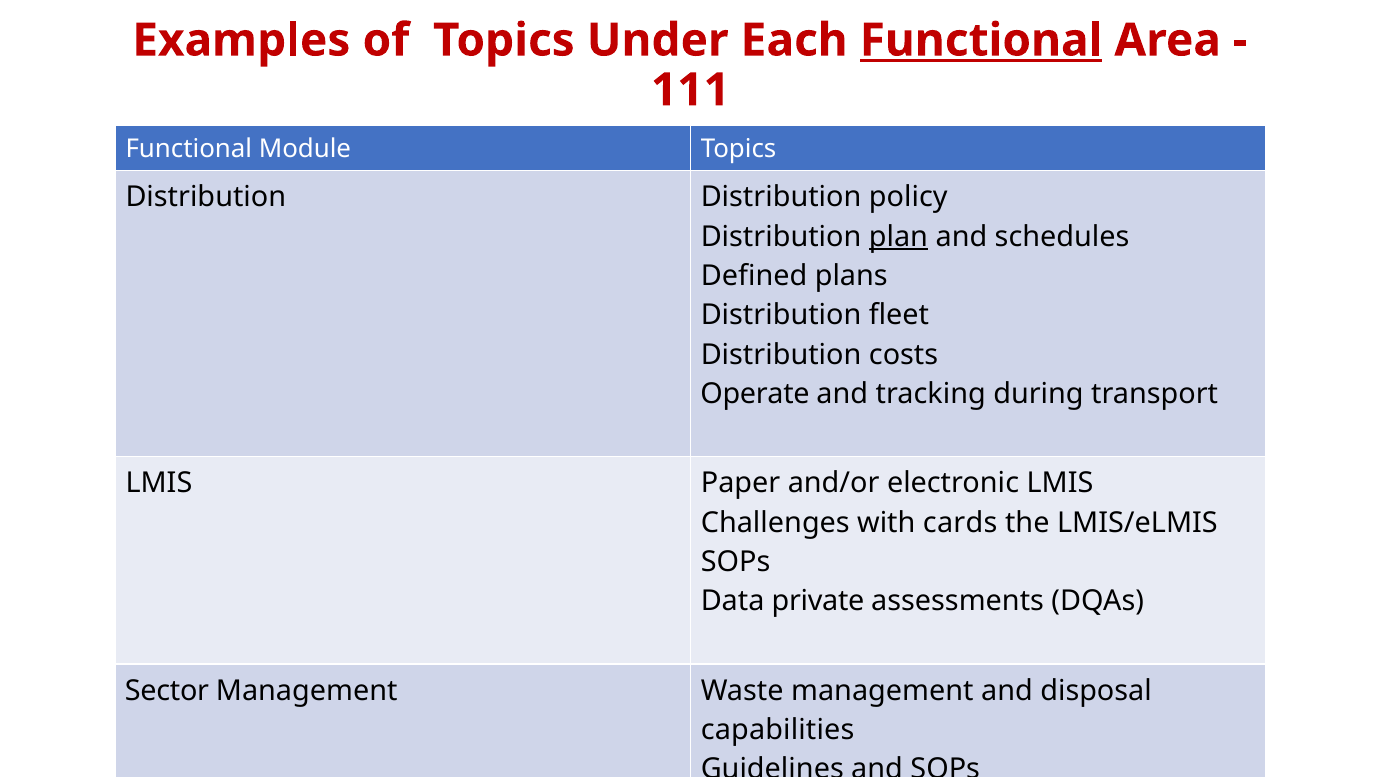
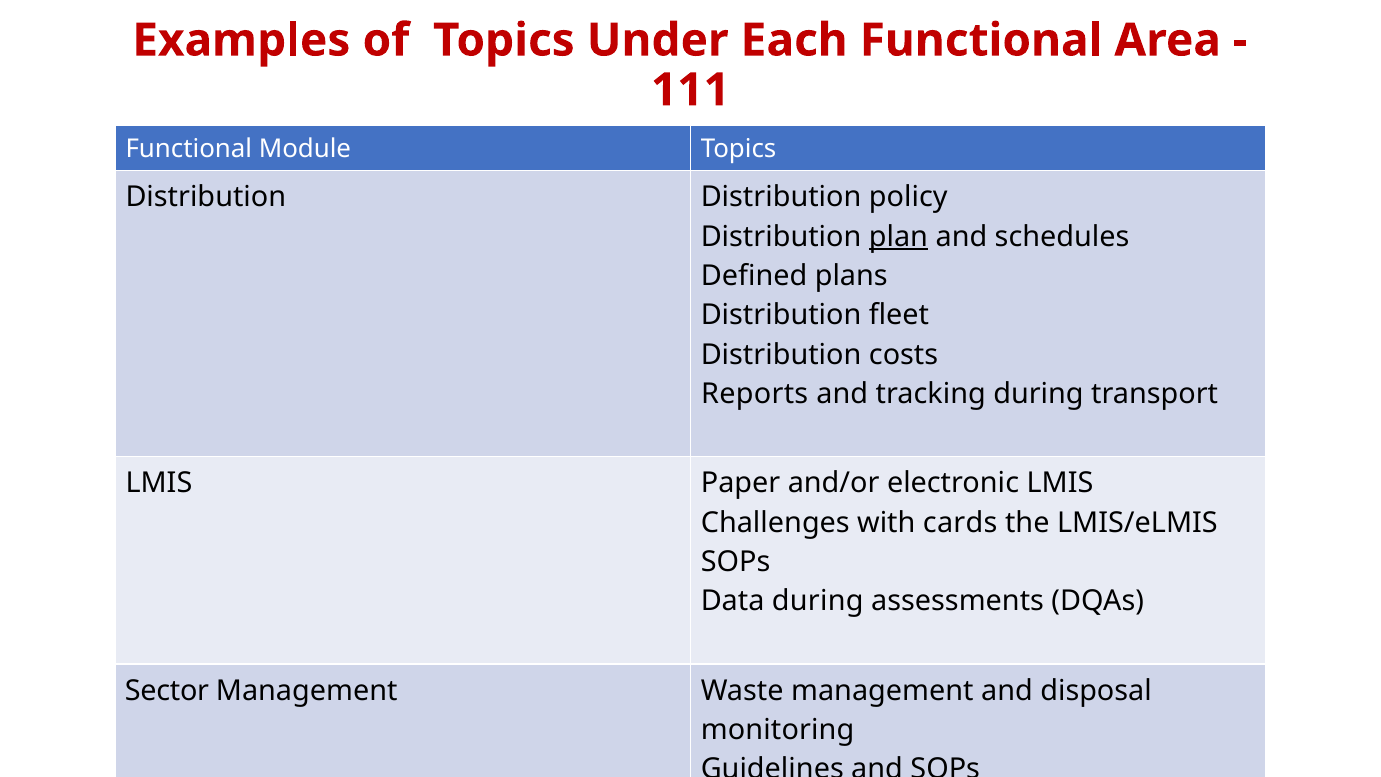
Functional at (981, 40) underline: present -> none
Operate: Operate -> Reports
Data private: private -> during
capabilities: capabilities -> monitoring
